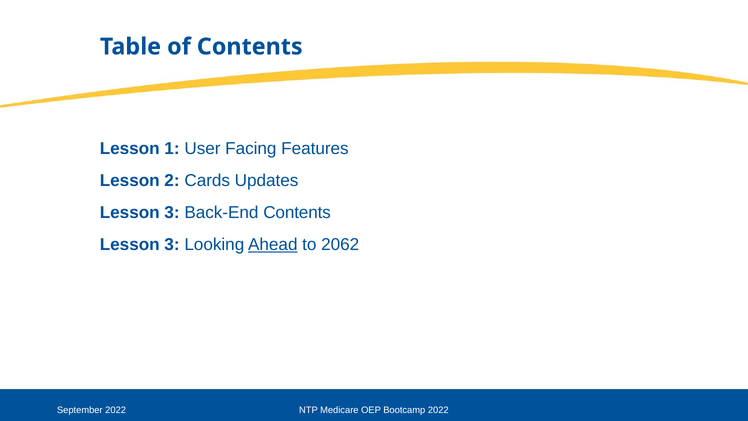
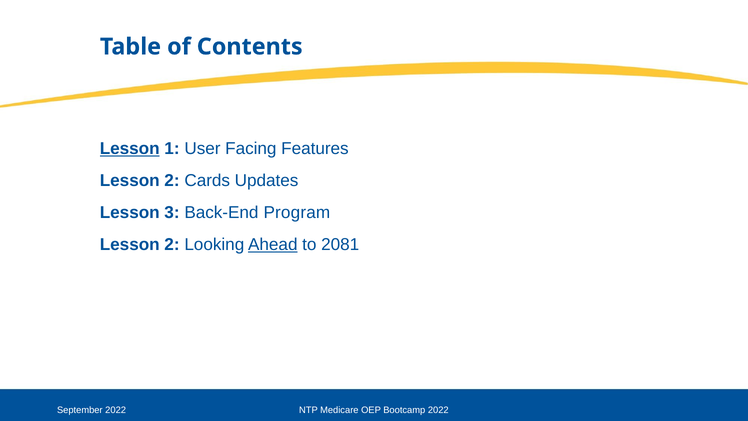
Lesson at (130, 149) underline: none -> present
Back-End Contents: Contents -> Program
3 at (172, 245): 3 -> 2
2062: 2062 -> 2081
